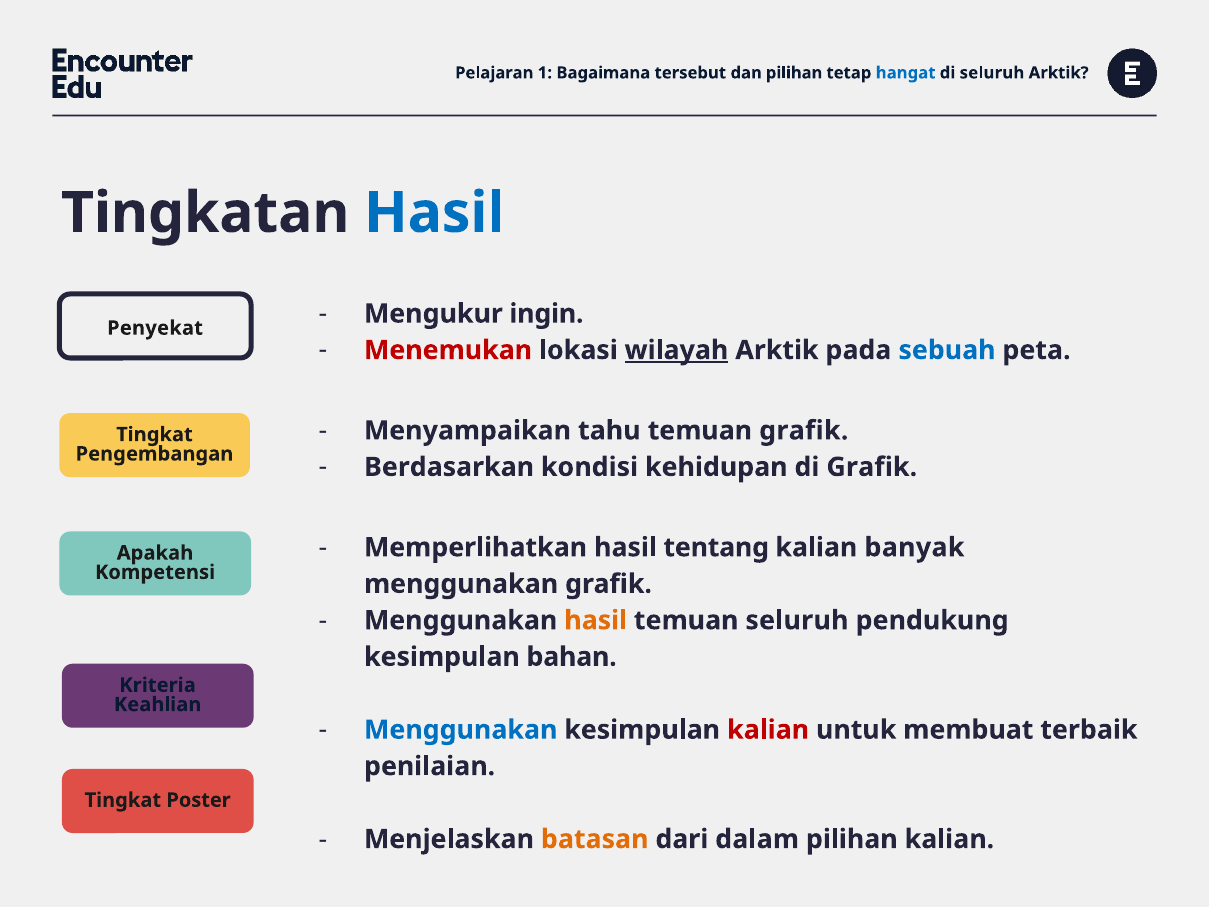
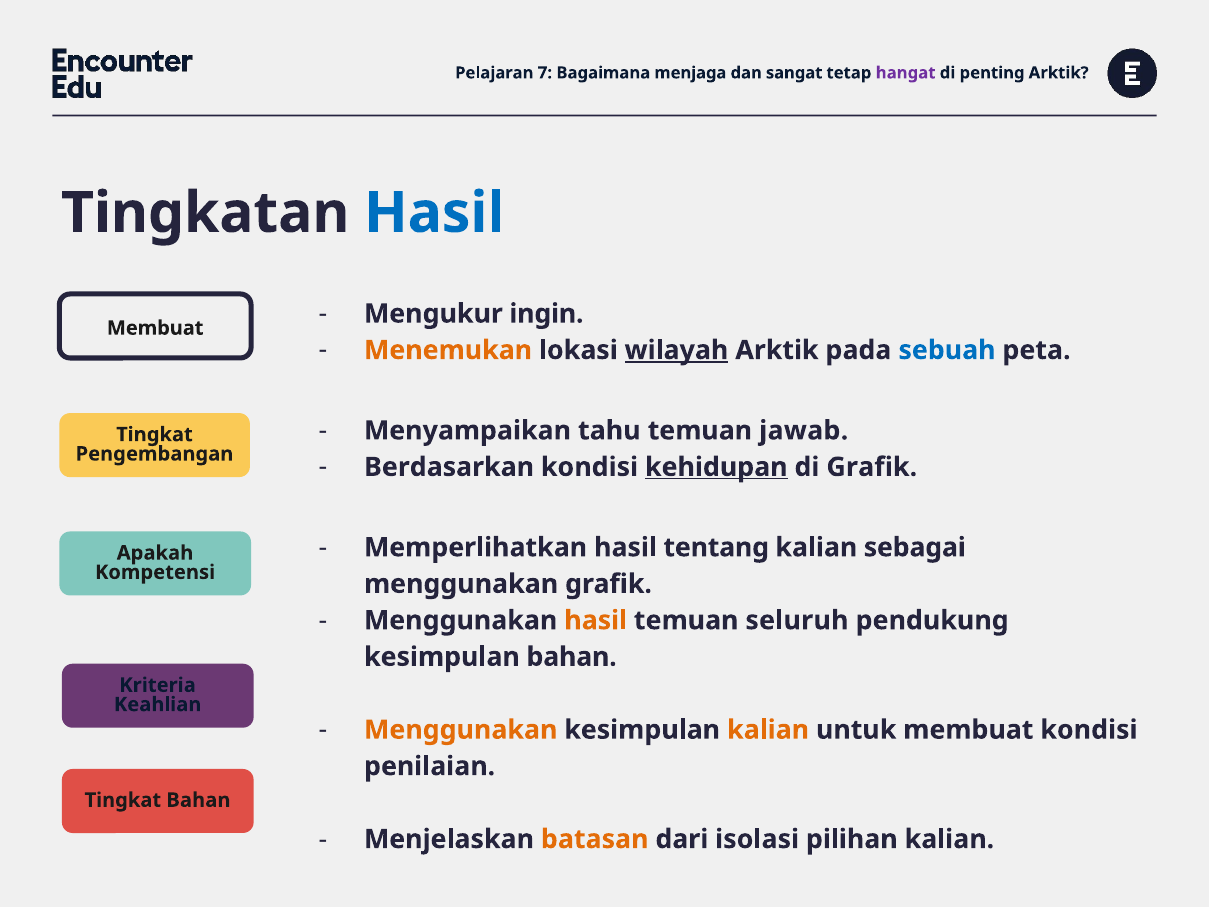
1: 1 -> 7
tersebut: tersebut -> menjaga
dan pilihan: pilihan -> sangat
hangat colour: blue -> purple
di seluruh: seluruh -> penting
Penyekat at (155, 328): Penyekat -> Membuat
Menemukan colour: red -> orange
temuan grafik: grafik -> jawab
kehidupan underline: none -> present
banyak: banyak -> sebagai
Menggunakan at (461, 730) colour: blue -> orange
kalian at (768, 730) colour: red -> orange
membuat terbaik: terbaik -> kondisi
Tingkat Poster: Poster -> Bahan
dalam: dalam -> isolasi
